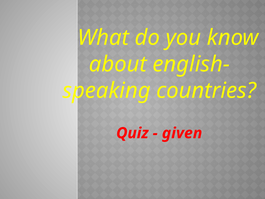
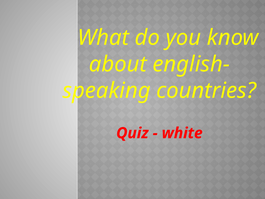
given: given -> white
